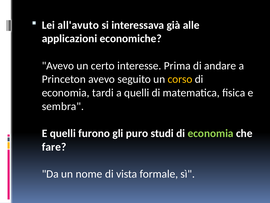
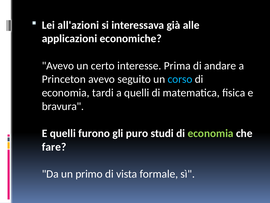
all'avuto: all'avuto -> all'azioni
corso colour: yellow -> light blue
sembra: sembra -> bravura
nome: nome -> primo
